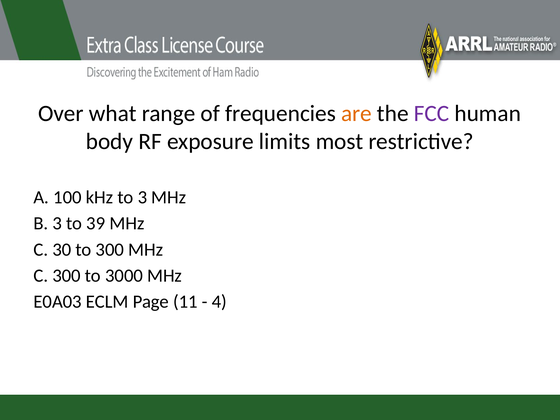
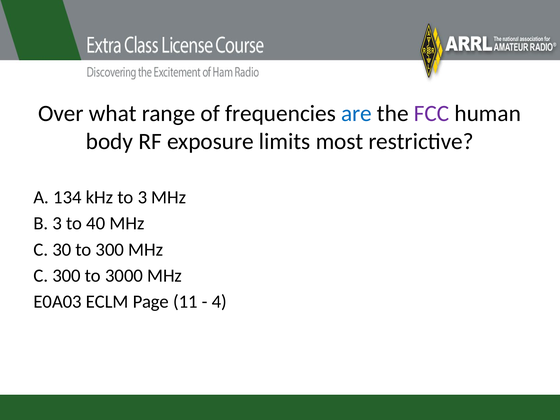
are colour: orange -> blue
100: 100 -> 134
39: 39 -> 40
